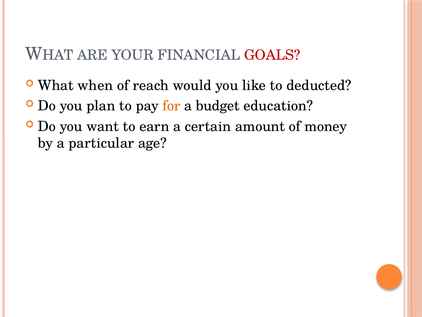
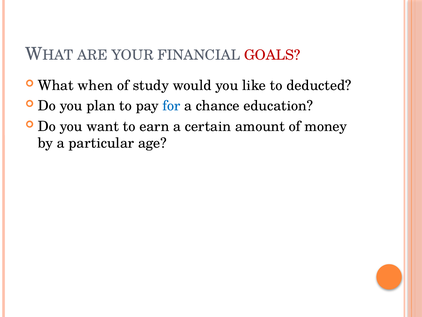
reach: reach -> study
for colour: orange -> blue
budget: budget -> chance
